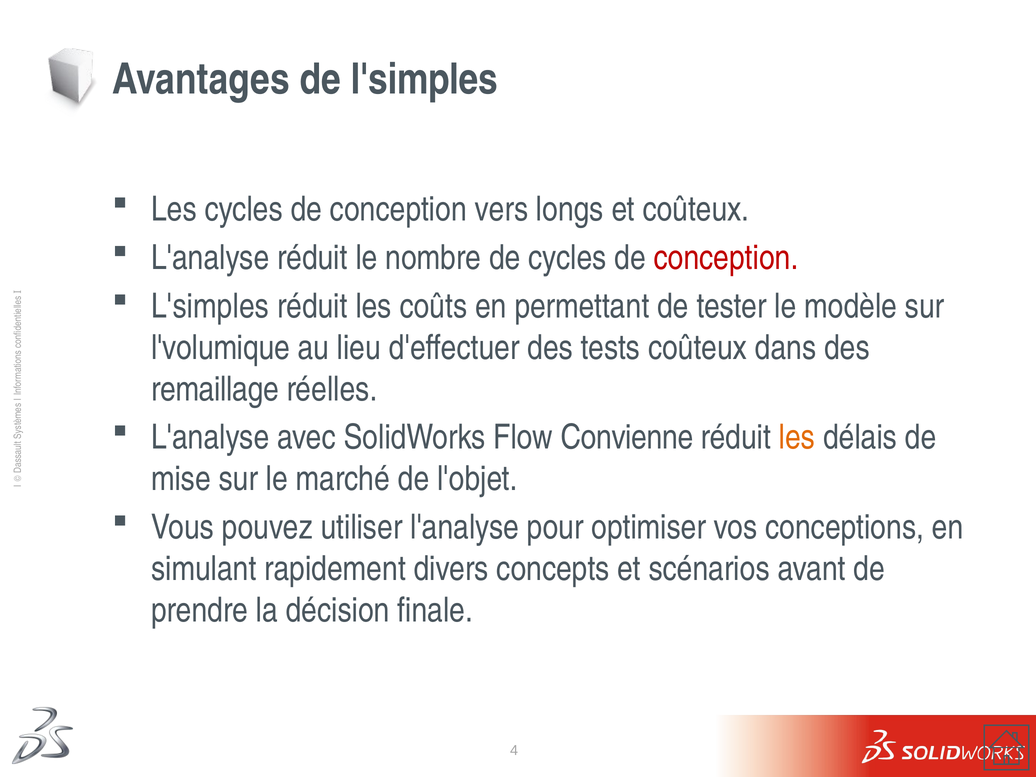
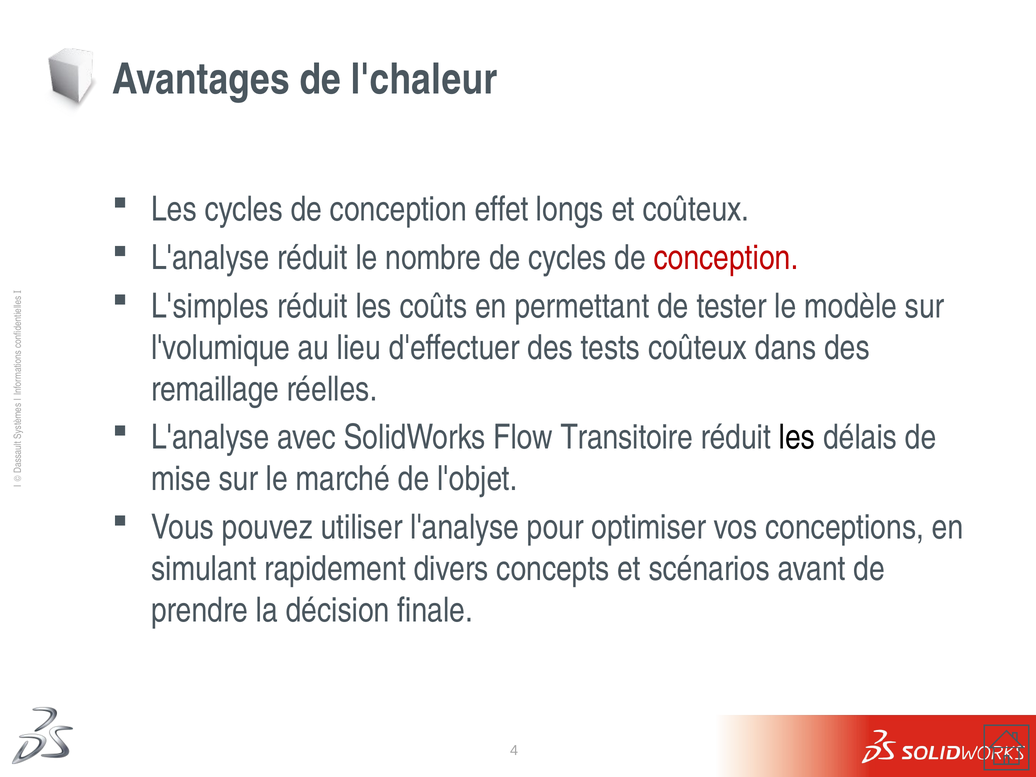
de l'simples: l'simples -> l'chaleur
vers: vers -> effet
Convienne: Convienne -> Transitoire
les at (797, 437) colour: orange -> black
